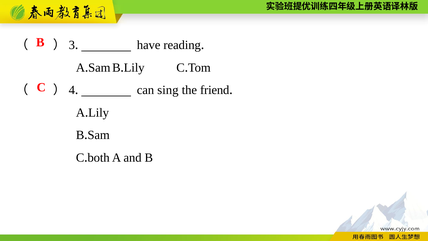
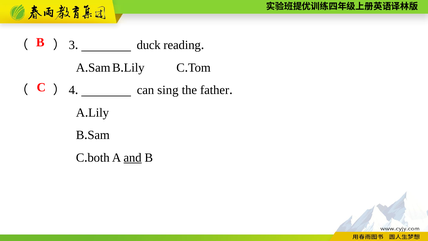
have: have -> duck
friend: friend -> father
and underline: none -> present
